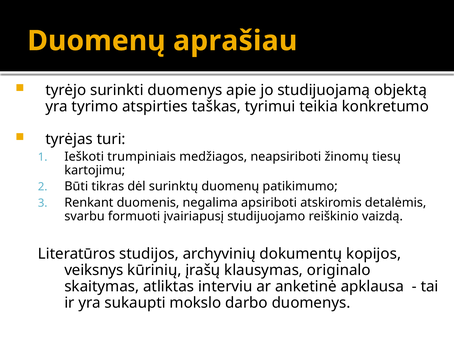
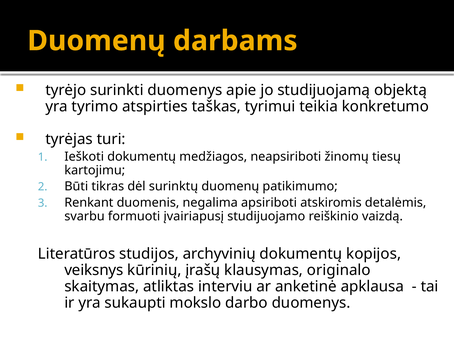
aprašiau: aprašiau -> darbams
Ieškoti trumpiniais: trumpiniais -> dokumentų
